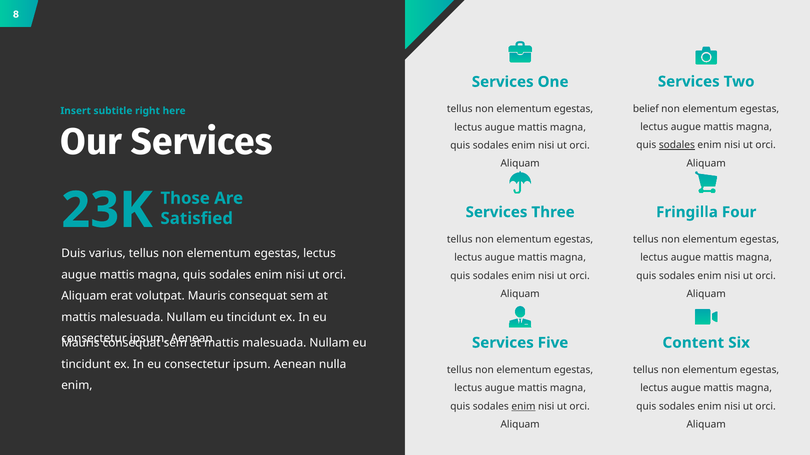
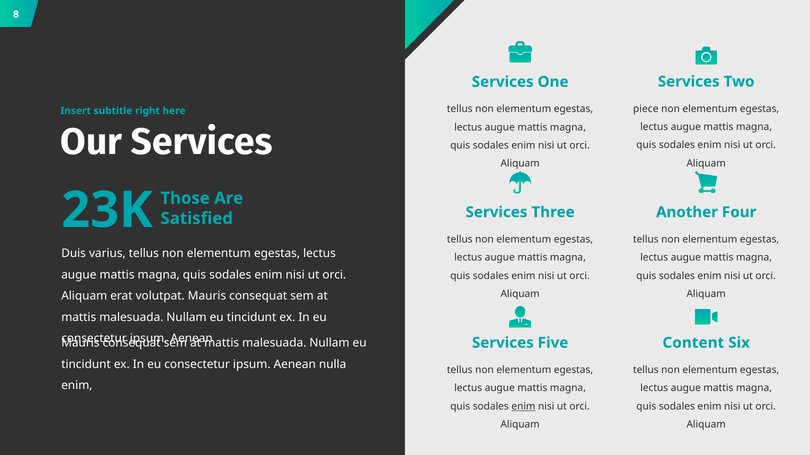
belief: belief -> piece
sodales at (677, 145) underline: present -> none
Fringilla: Fringilla -> Another
